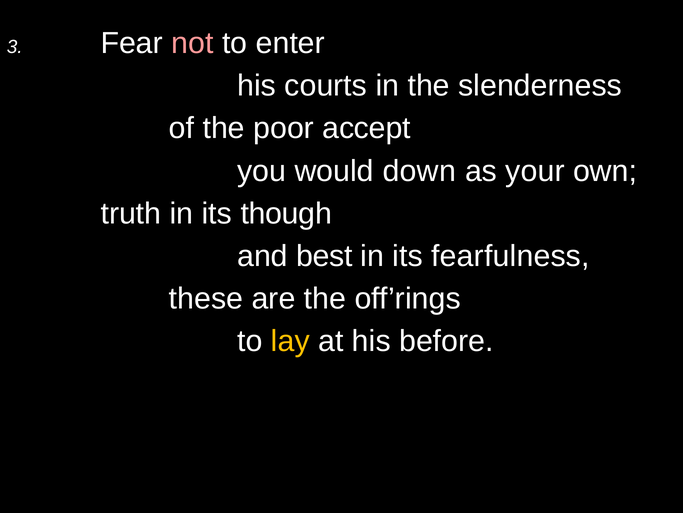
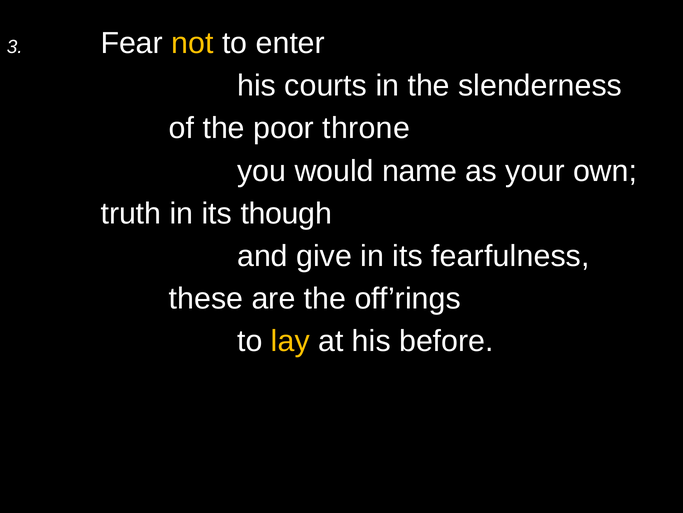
not colour: pink -> yellow
accept: accept -> throne
down: down -> name
best: best -> give
